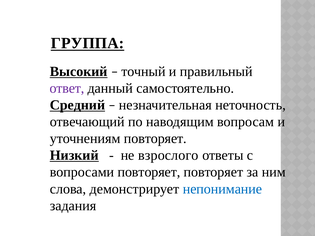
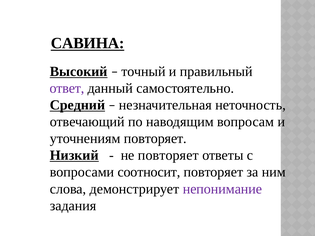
ГРУППА: ГРУППА -> САВИНА
не взрослого: взрослого -> повторяет
вопросами повторяет: повторяет -> соотносит
непонимание colour: blue -> purple
